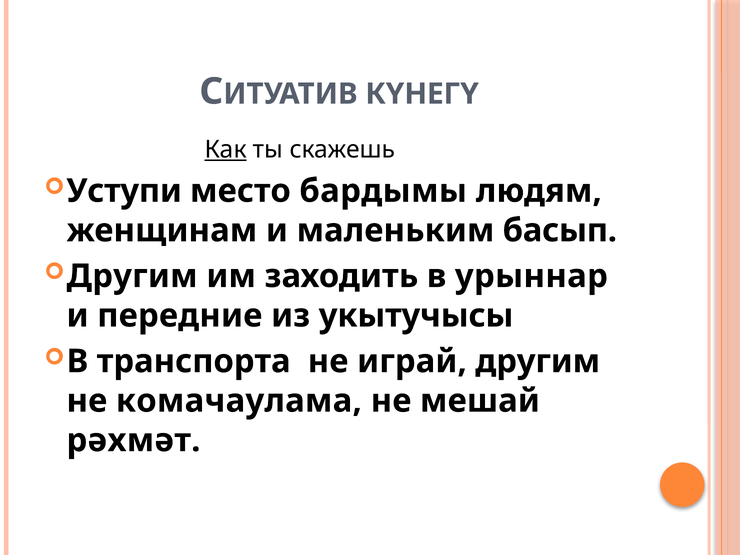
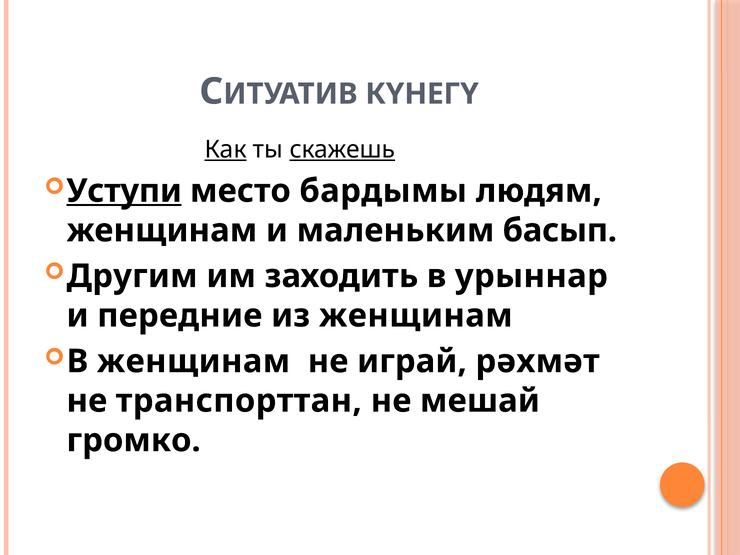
скажешь underline: none -> present
Уступи underline: none -> present
из укытучысы: укытучысы -> женщинам
В транспорта: транспорта -> женщинам
играй другим: другим -> рәхмәт
комачаулама: комачаулама -> транспорттан
рәхмәт: рәхмәт -> громко
